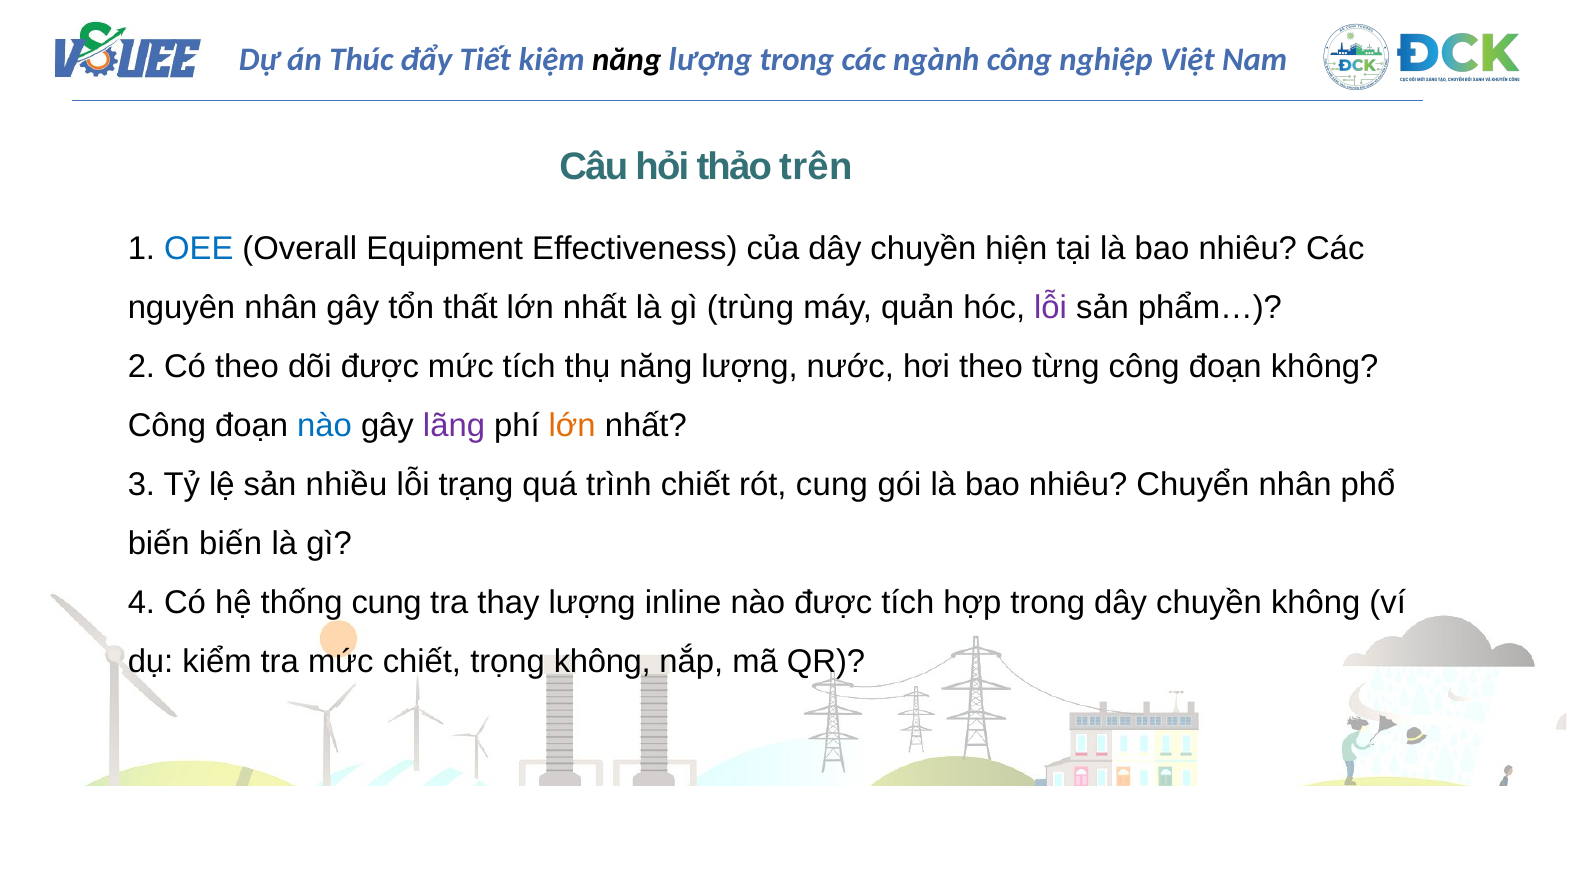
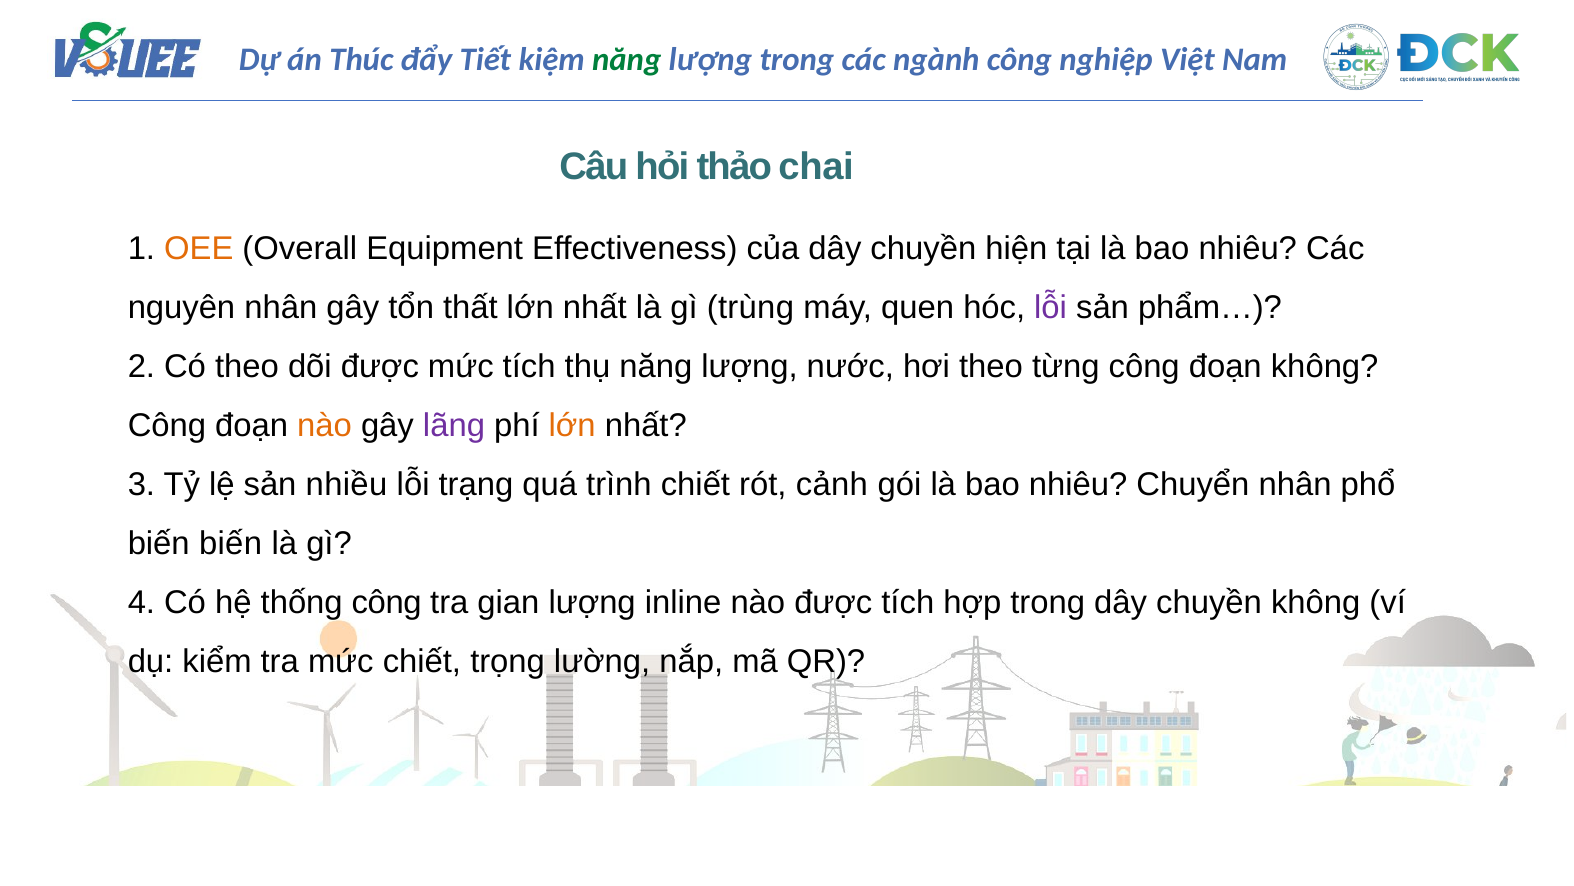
năng at (627, 60) colour: black -> green
trên: trên -> chai
OEE colour: blue -> orange
quản: quản -> quen
nào at (325, 425) colour: blue -> orange
rót cung: cung -> cảnh
thống cung: cung -> công
thay: thay -> gian
trọng không: không -> lường
